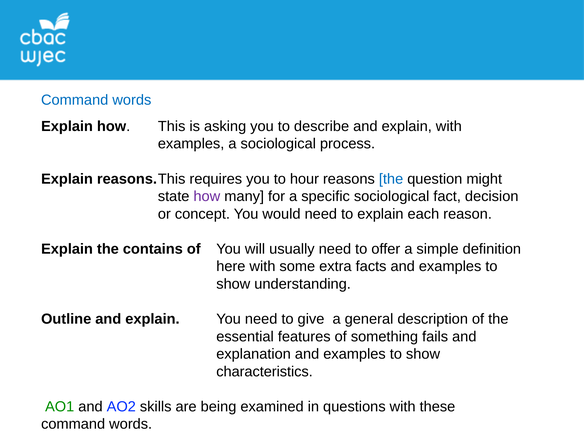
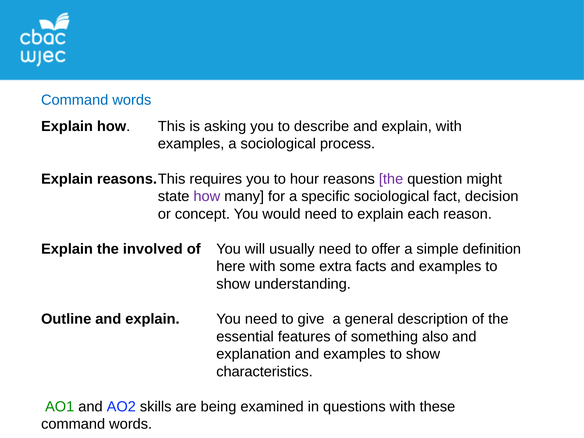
the at (391, 179) colour: blue -> purple
contains: contains -> involved
fails: fails -> also
